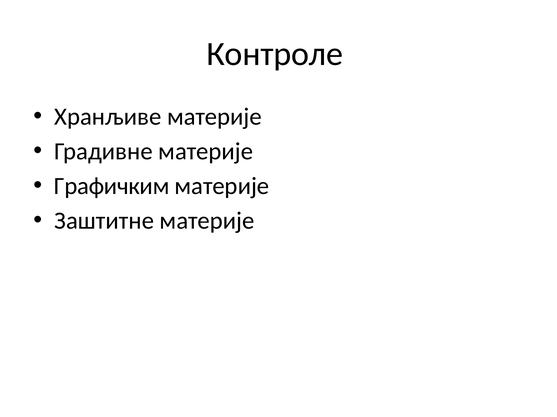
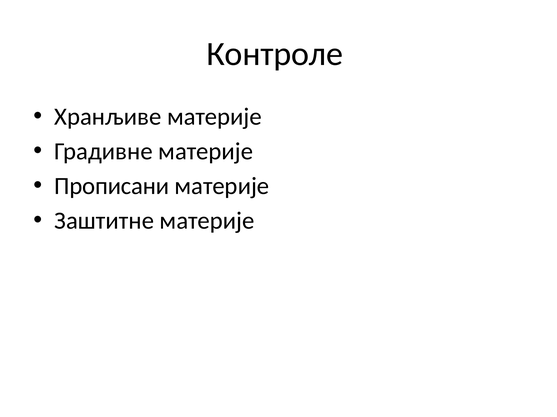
Графичким: Графичким -> Прописани
